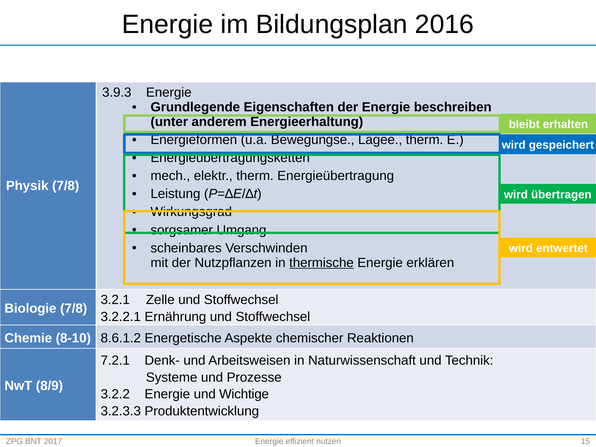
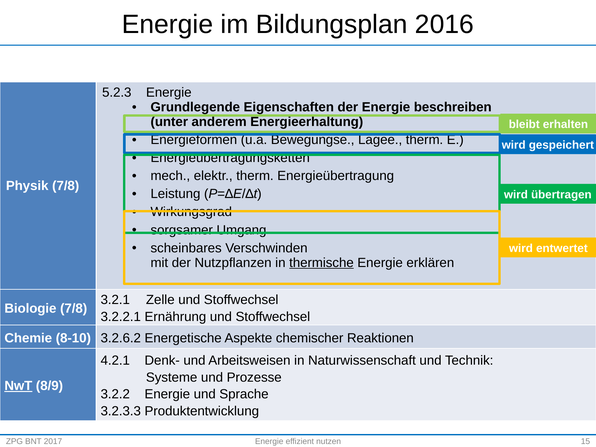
3.9.3: 3.9.3 -> 5.2.3
8.6.1.2: 8.6.1.2 -> 3.2.6.2
7.2.1: 7.2.1 -> 4.2.1
NwT underline: none -> present
Wichtige: Wichtige -> Sprache
